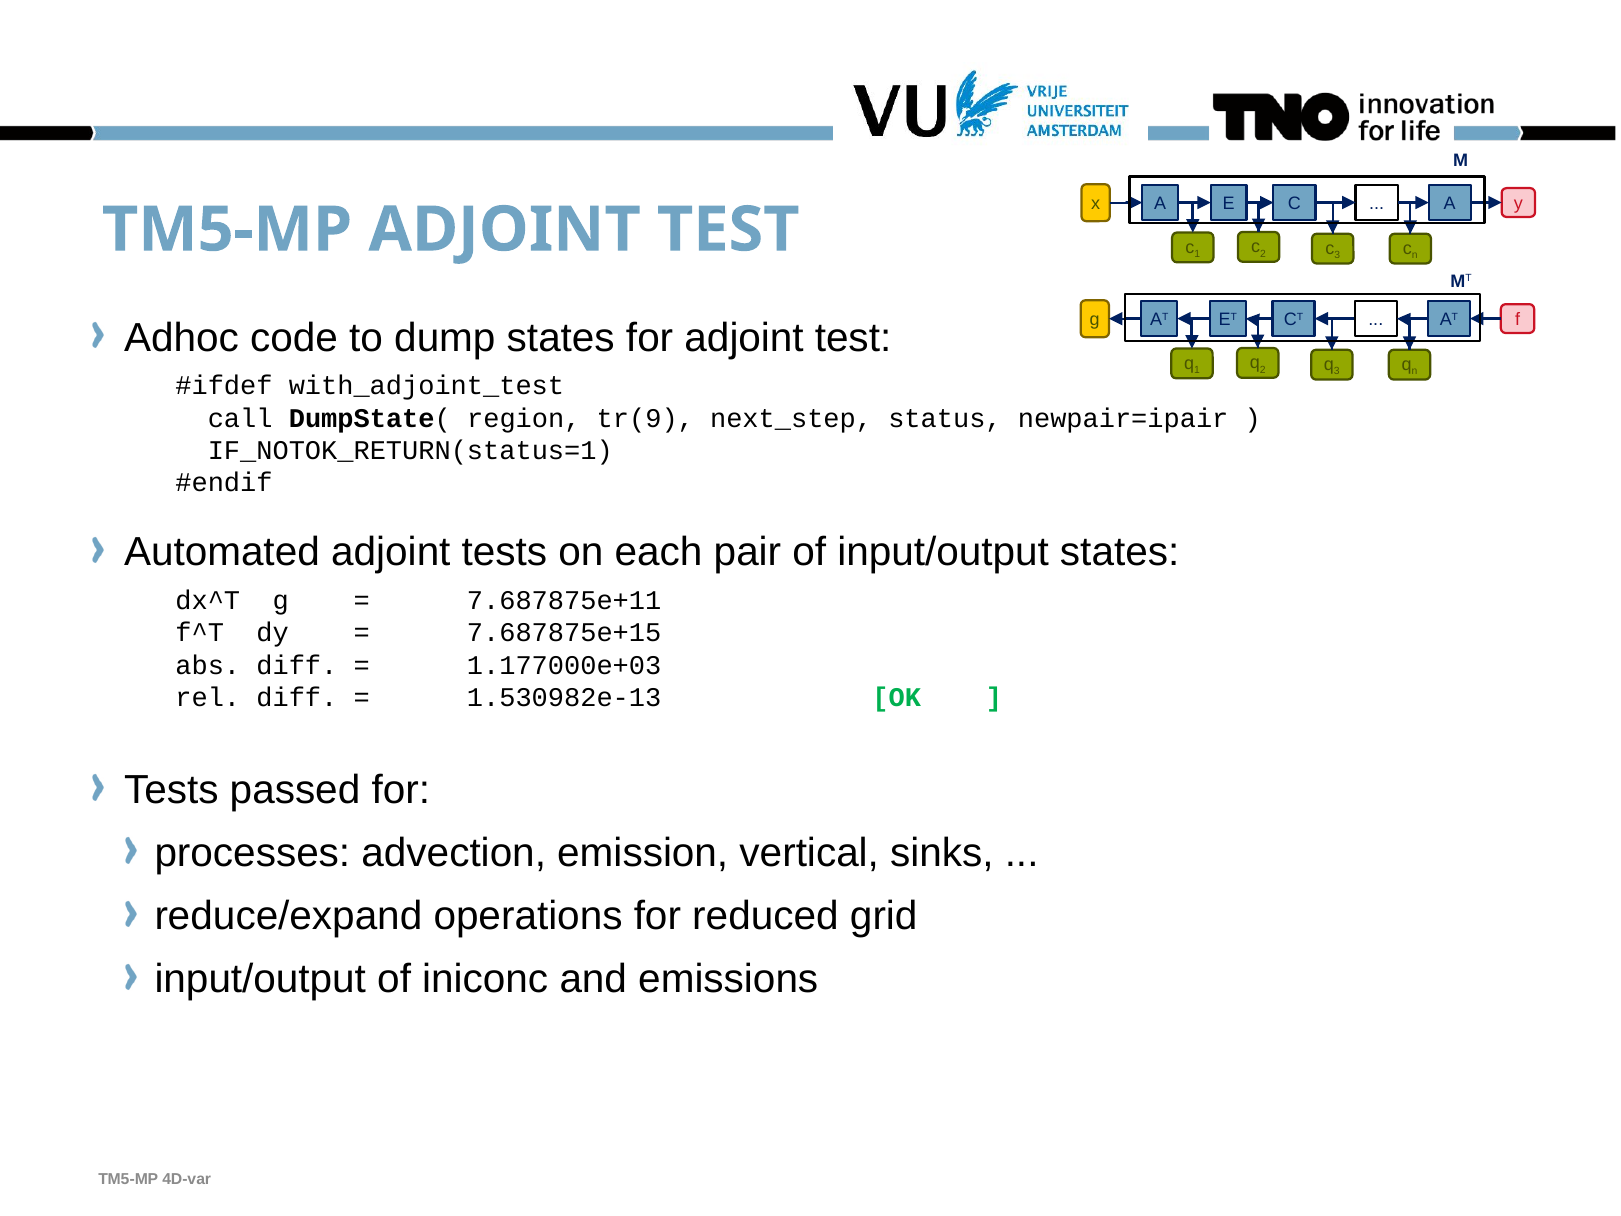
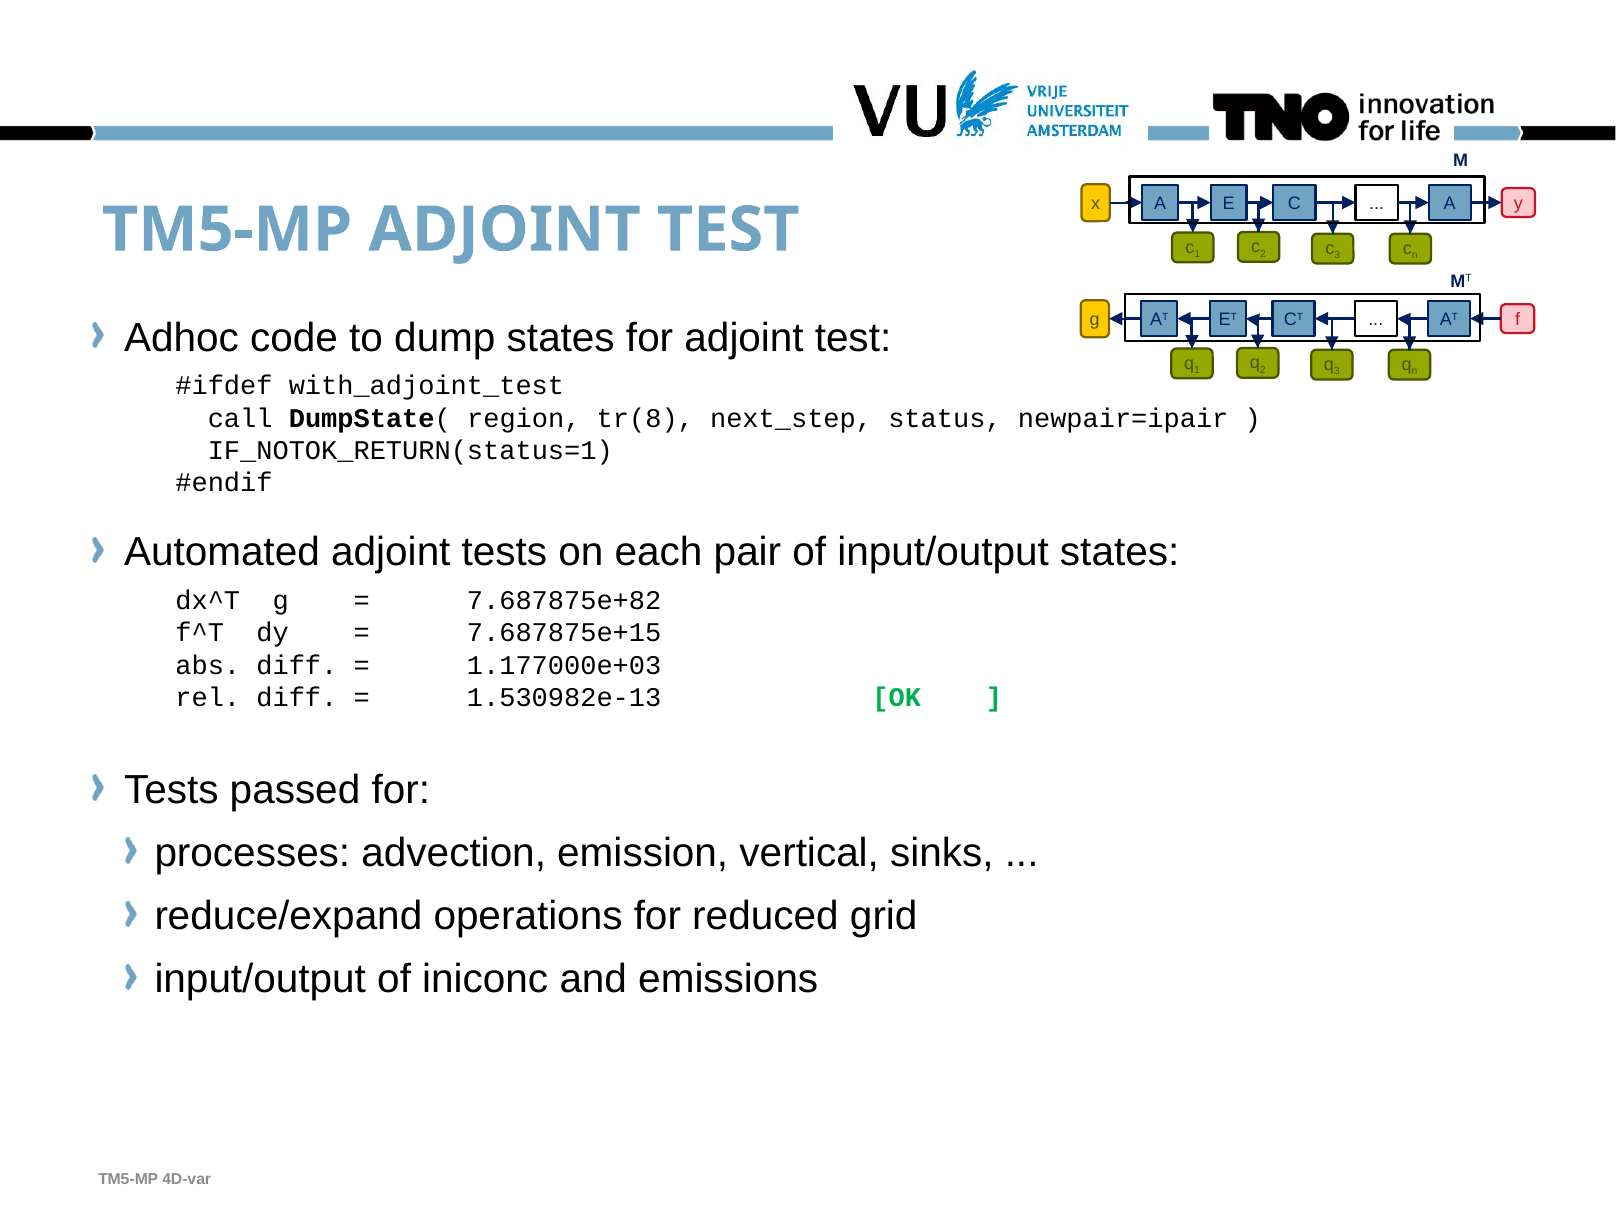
tr(9: tr(9 -> tr(8
7.687875e+11: 7.687875e+11 -> 7.687875e+82
